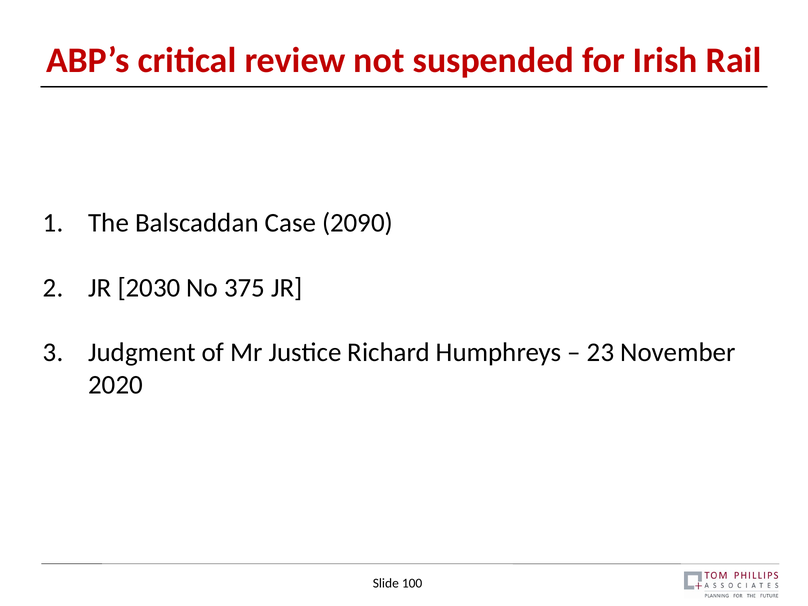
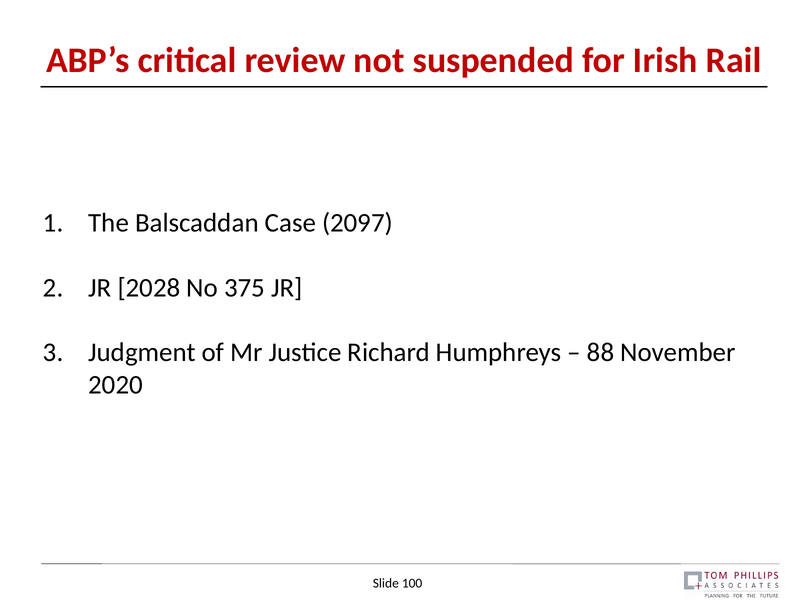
2090: 2090 -> 2097
2030: 2030 -> 2028
23: 23 -> 88
